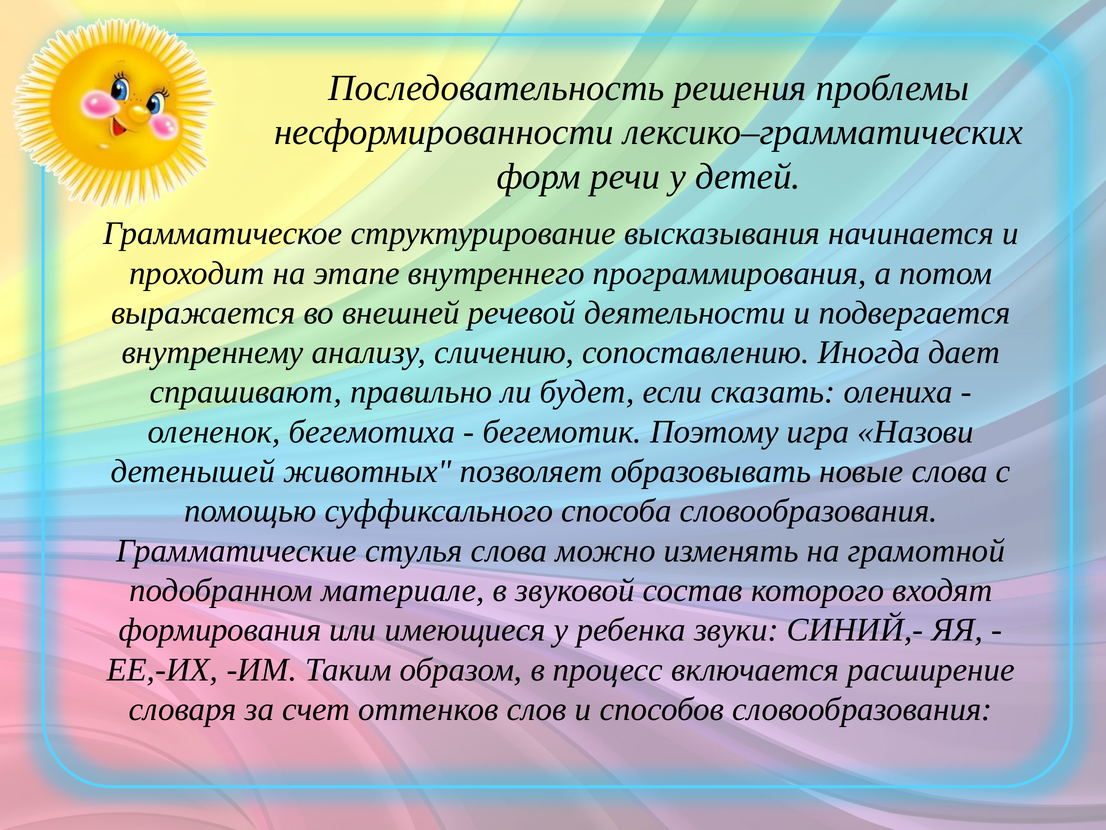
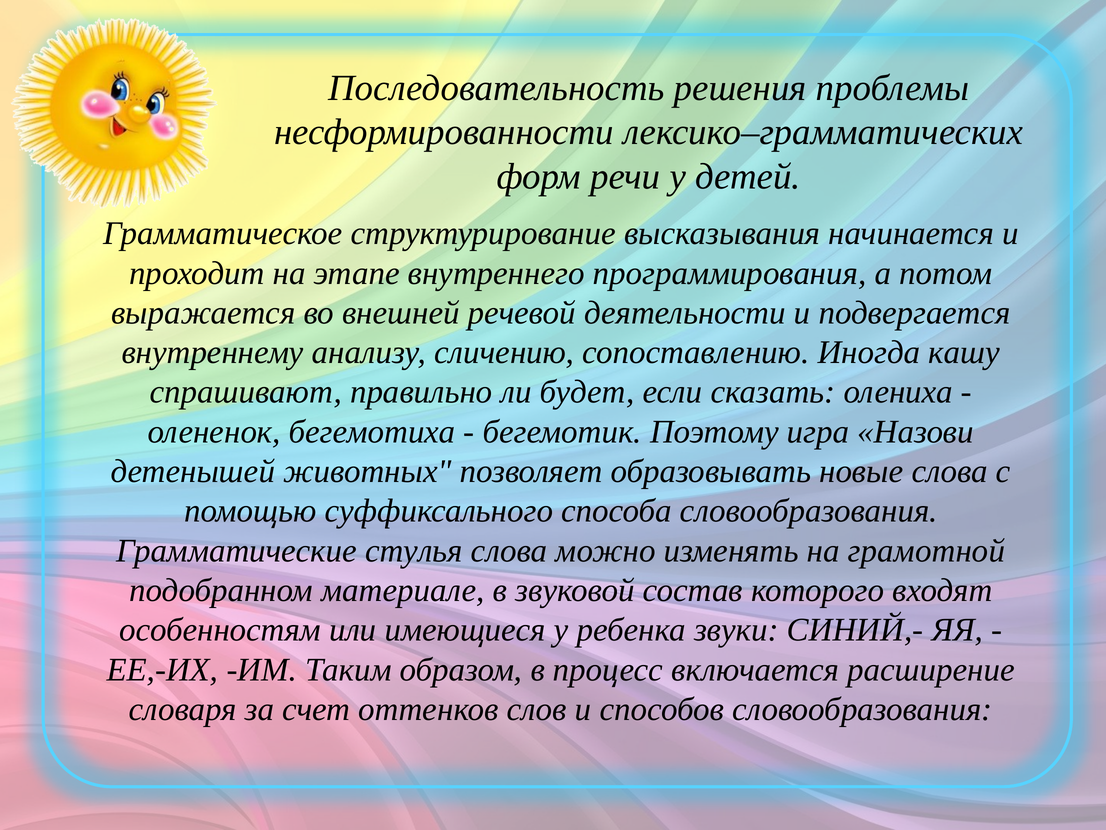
дает: дает -> кашу
формирования: формирования -> особенностям
